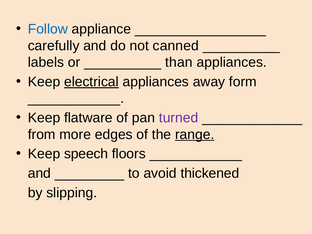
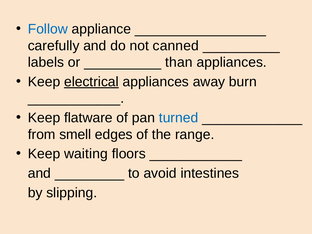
form: form -> burn
turned colour: purple -> blue
more: more -> smell
range underline: present -> none
speech: speech -> waiting
thickened: thickened -> intestines
